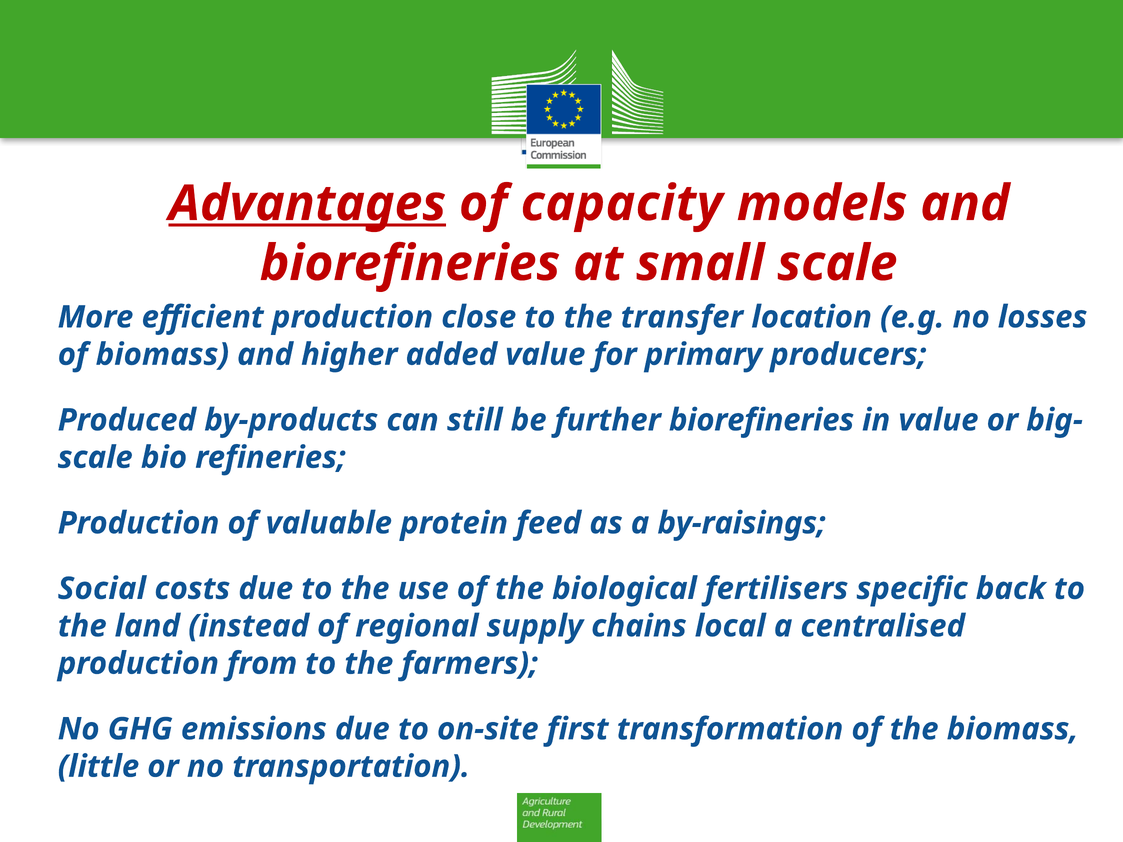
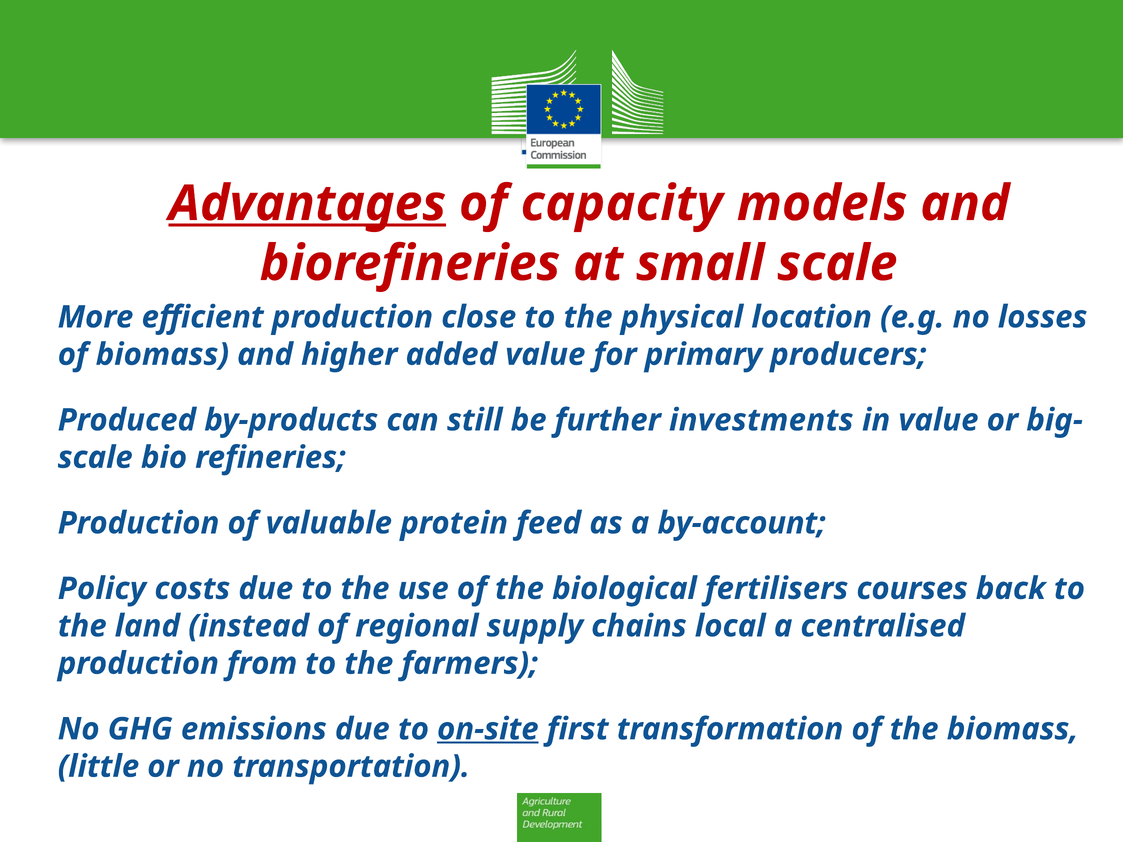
transfer: transfer -> physical
further biorefineries: biorefineries -> investments
by-raisings: by-raisings -> by-account
Social: Social -> Policy
specific: specific -> courses
on-site underline: none -> present
